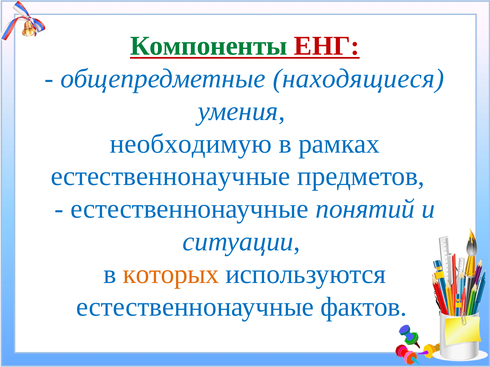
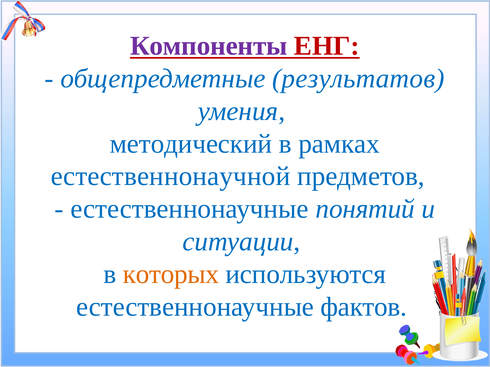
Компоненты colour: green -> purple
находящиеся: находящиеся -> результатов
необходимую: необходимую -> методический
естественнонаучные at (171, 177): естественнонаучные -> естественнонаучной
